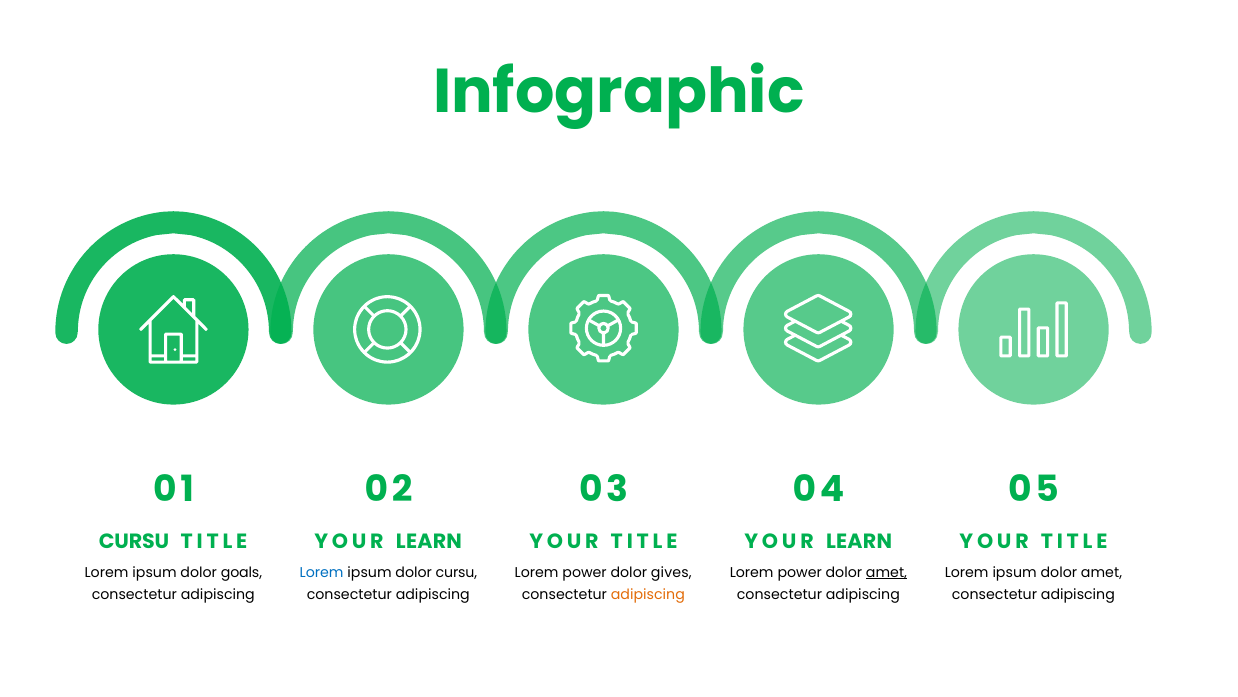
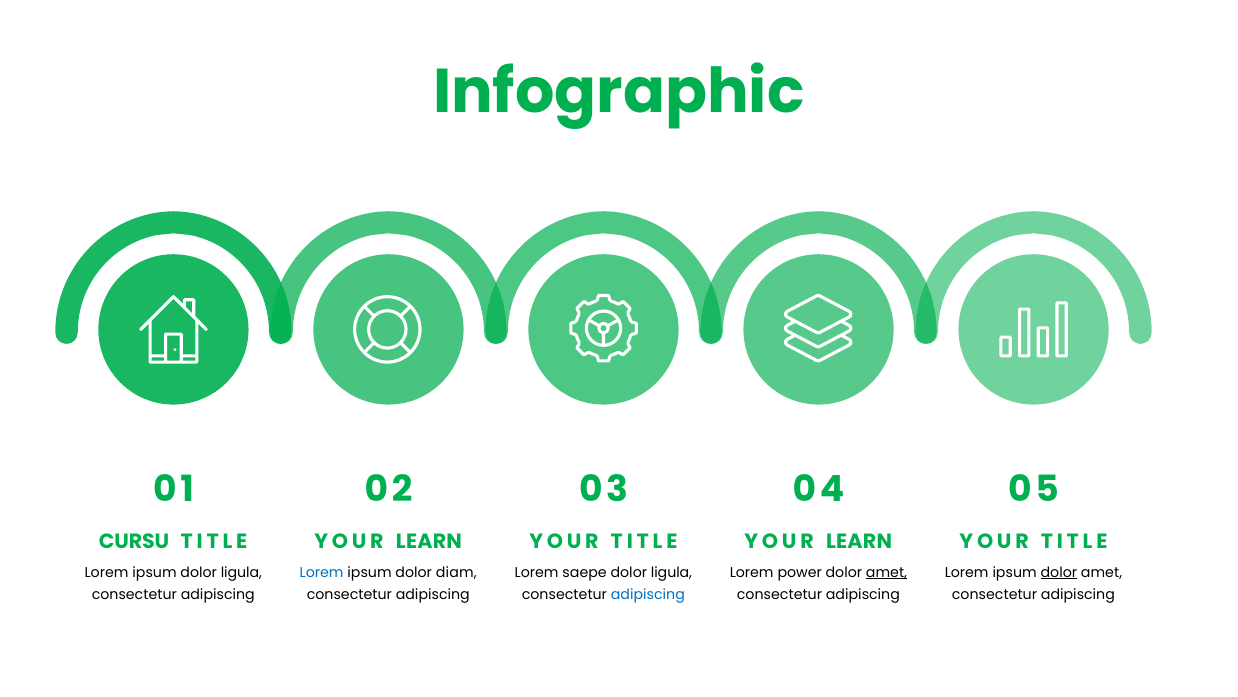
ipsum dolor goals: goals -> ligula
dolor cursu: cursu -> diam
power at (585, 572): power -> saepe
gives at (671, 572): gives -> ligula
dolor at (1059, 572) underline: none -> present
adipiscing at (648, 594) colour: orange -> blue
